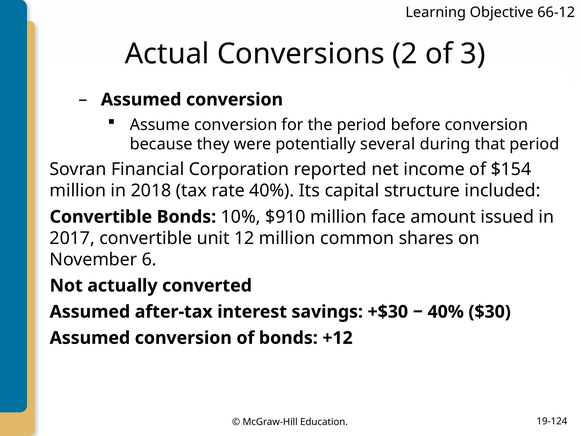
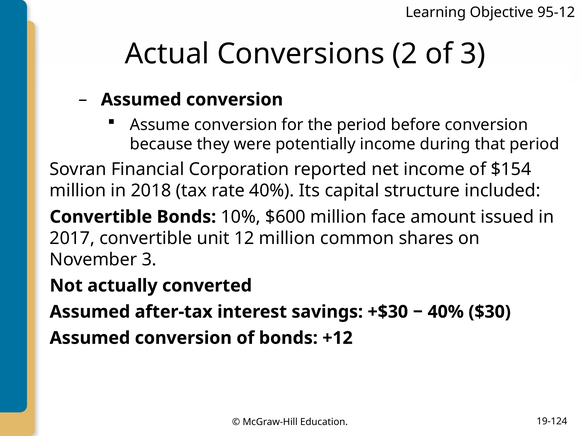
66-12: 66-12 -> 95-12
potentially several: several -> income
$910: $910 -> $600
November 6: 6 -> 3
